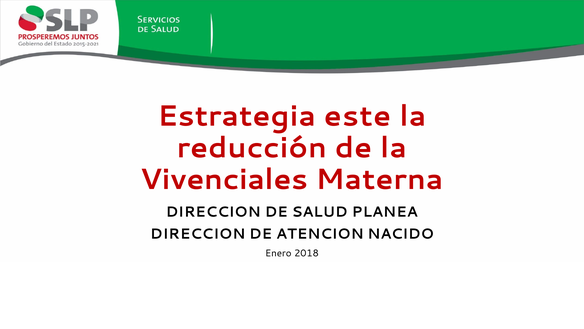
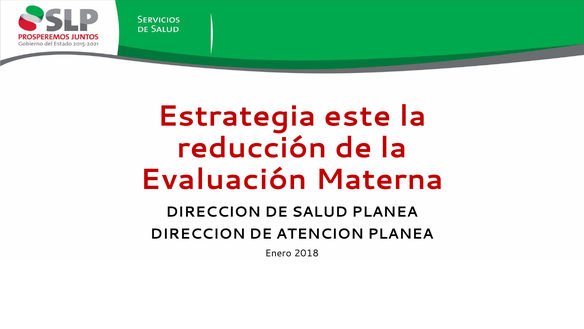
Vivenciales: Vivenciales -> Evaluación
ATENCION NACIDO: NACIDO -> PLANEA
